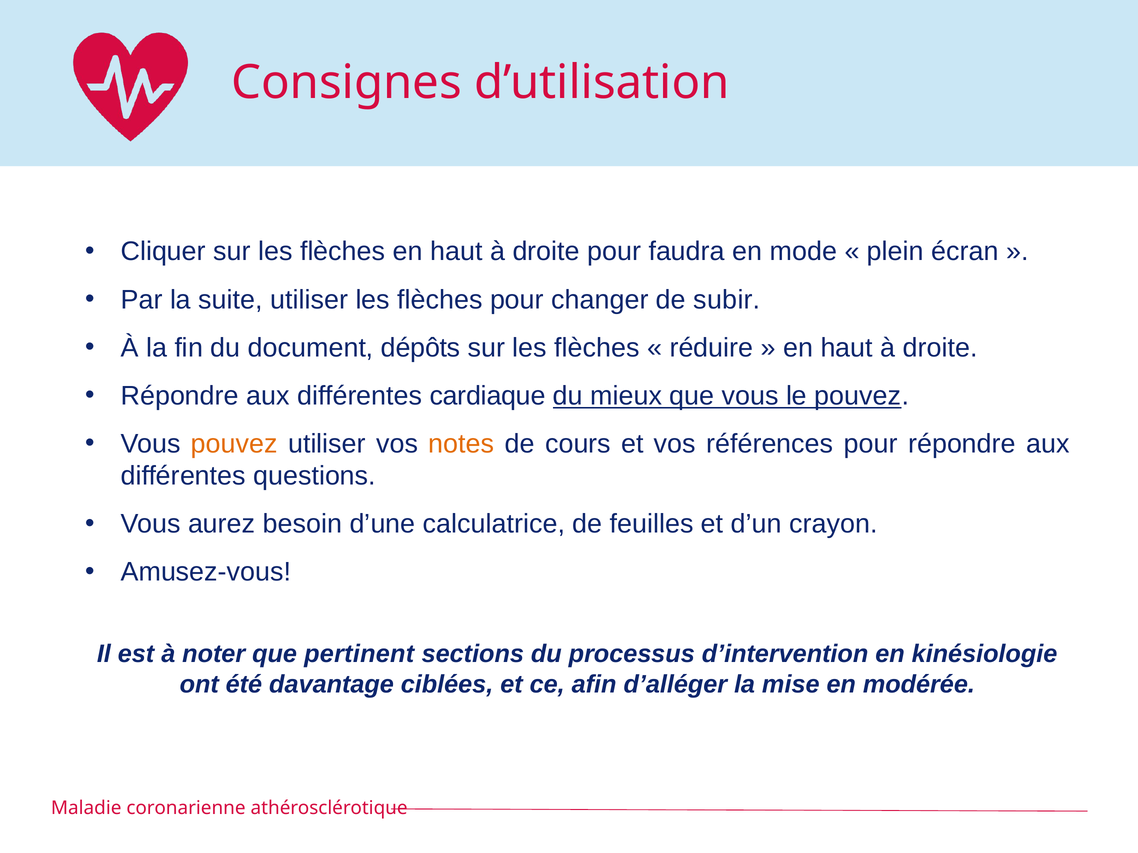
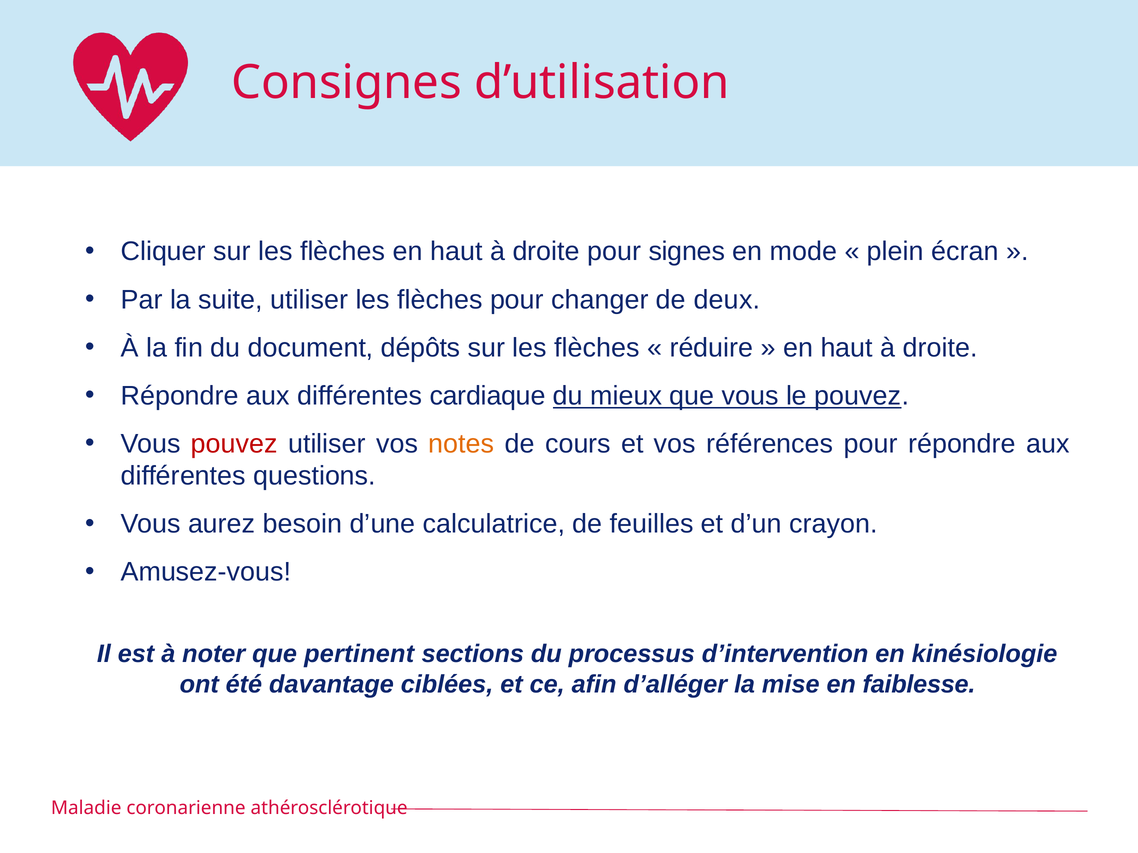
faudra: faudra -> signes
subir: subir -> deux
pouvez at (234, 444) colour: orange -> red
modérée: modérée -> faiblesse
